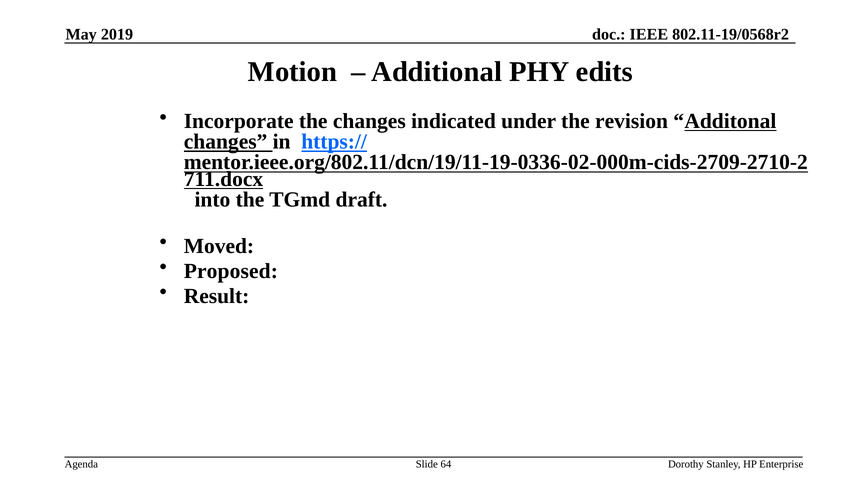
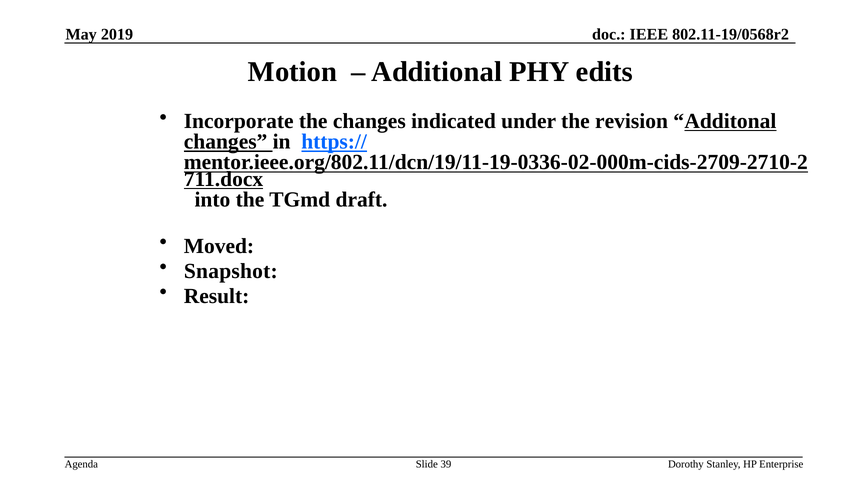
Proposed: Proposed -> Snapshot
64: 64 -> 39
